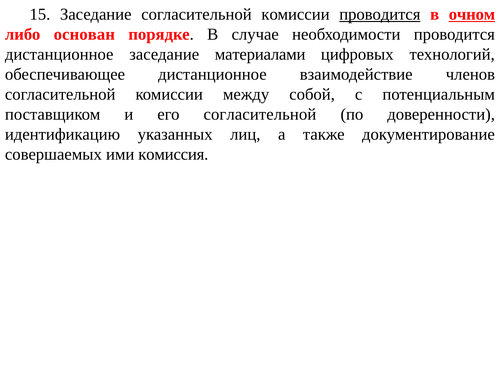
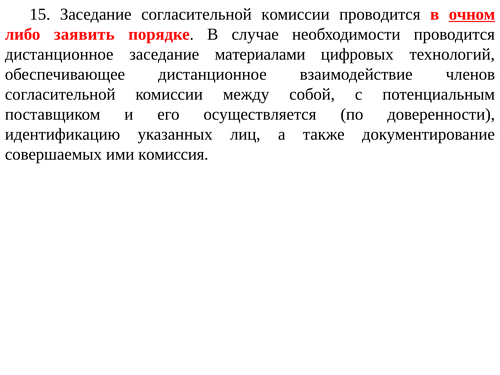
проводится at (380, 14) underline: present -> none
основан: основан -> заявить
его согласительной: согласительной -> осуществляется
